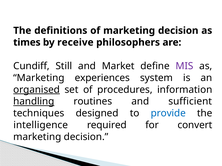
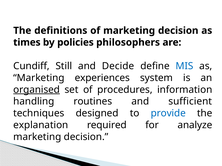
receive: receive -> policies
Market: Market -> Decide
MIS colour: purple -> blue
handling underline: present -> none
intelligence: intelligence -> explanation
convert: convert -> analyze
